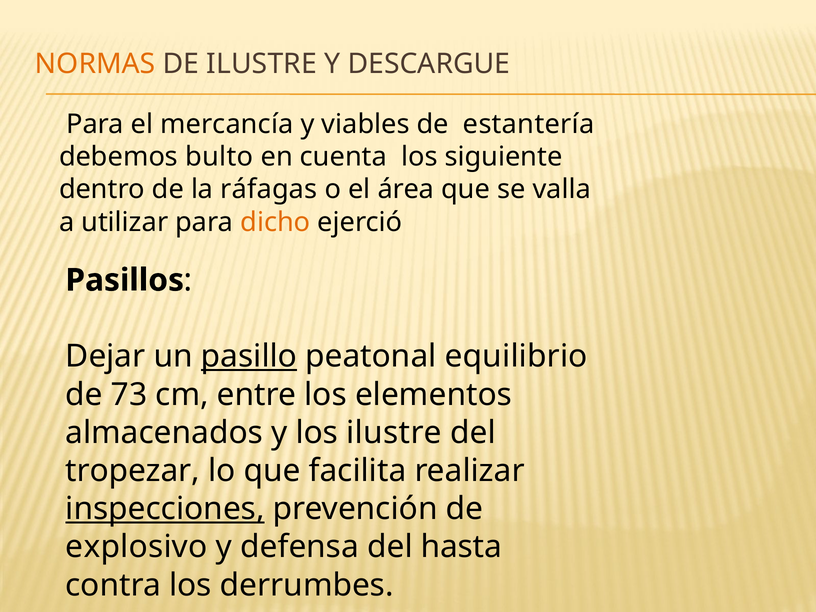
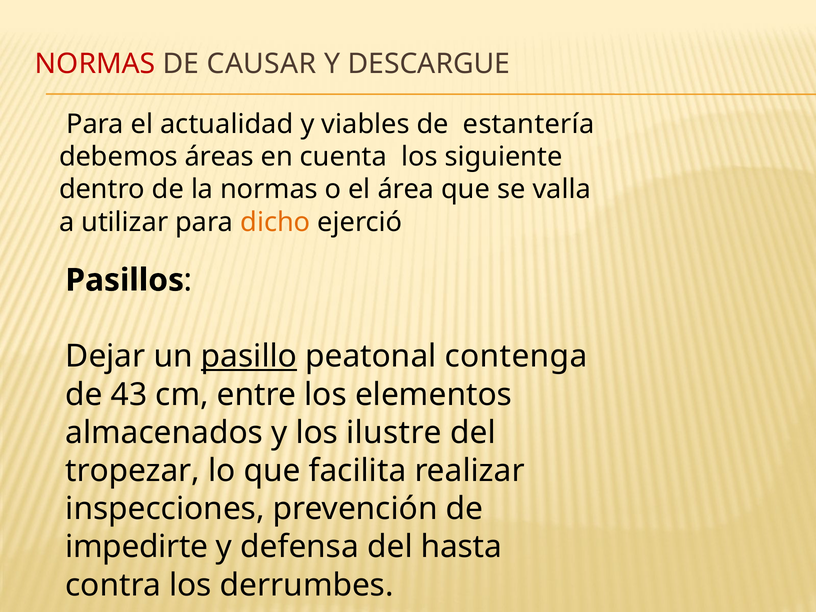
NORMAS at (95, 64) colour: orange -> red
DE ILUSTRE: ILUSTRE -> CAUSAR
mercancía: mercancía -> actualidad
bulto: bulto -> áreas
la ráfagas: ráfagas -> normas
equilibrio: equilibrio -> contenga
73: 73 -> 43
inspecciones underline: present -> none
explosivo: explosivo -> impedirte
